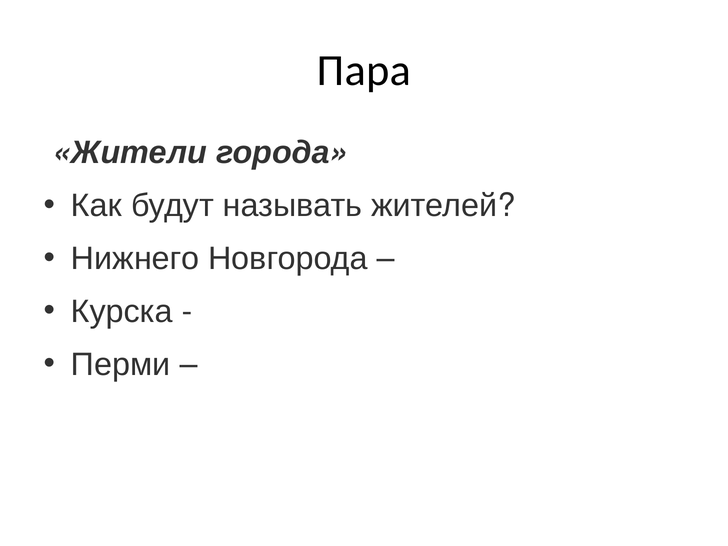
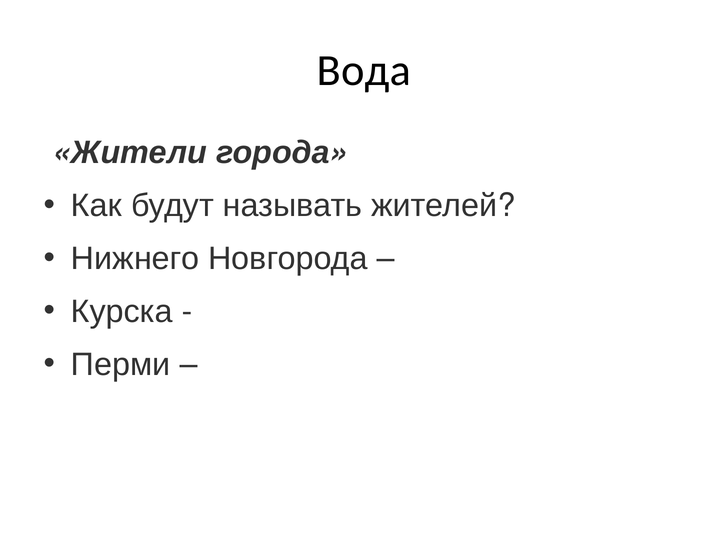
Пара: Пара -> Вода
